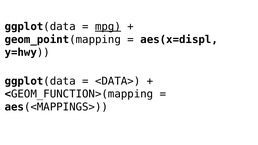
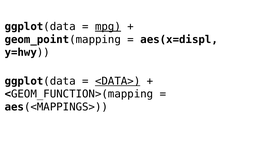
<DATA> underline: none -> present
